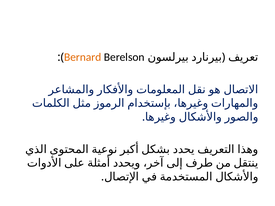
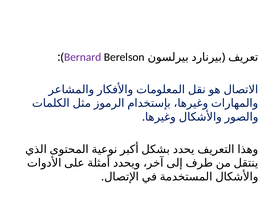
Bernard colour: orange -> purple
